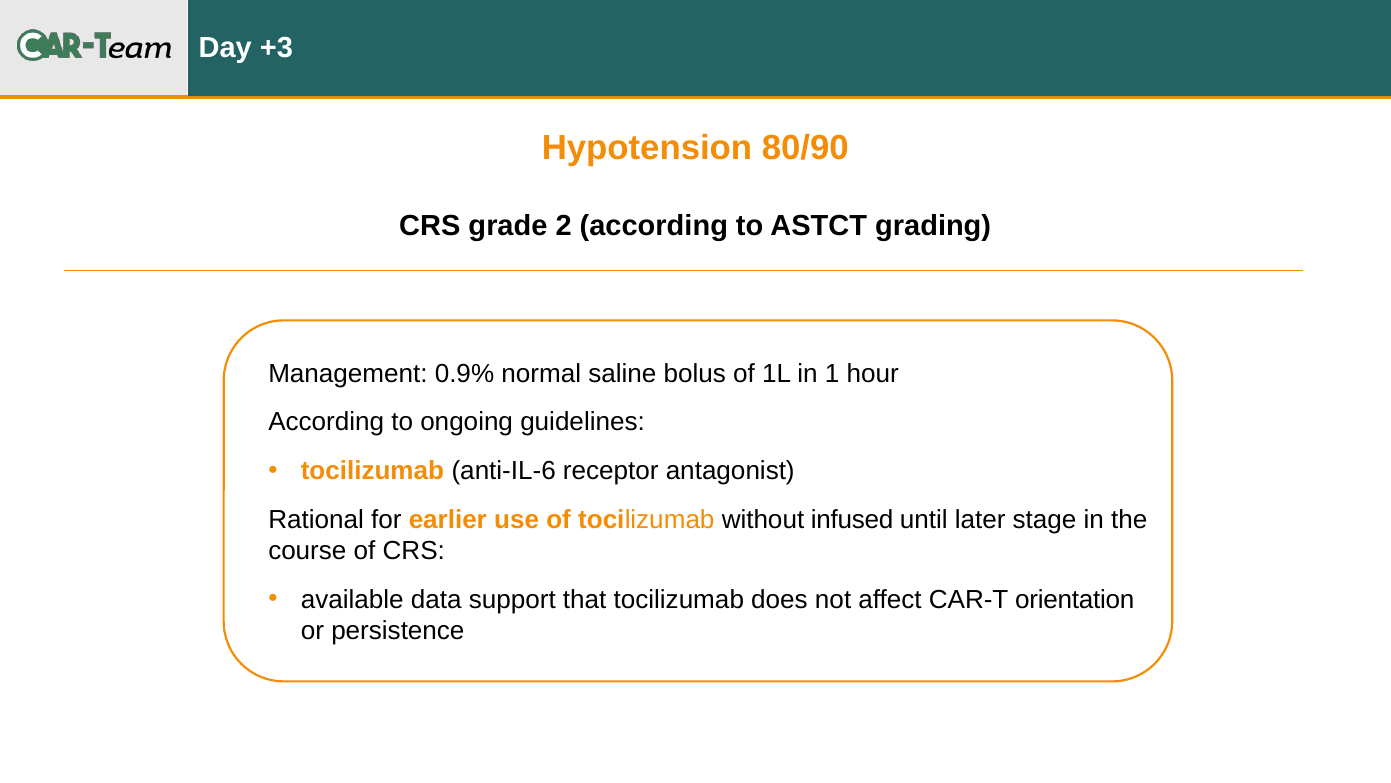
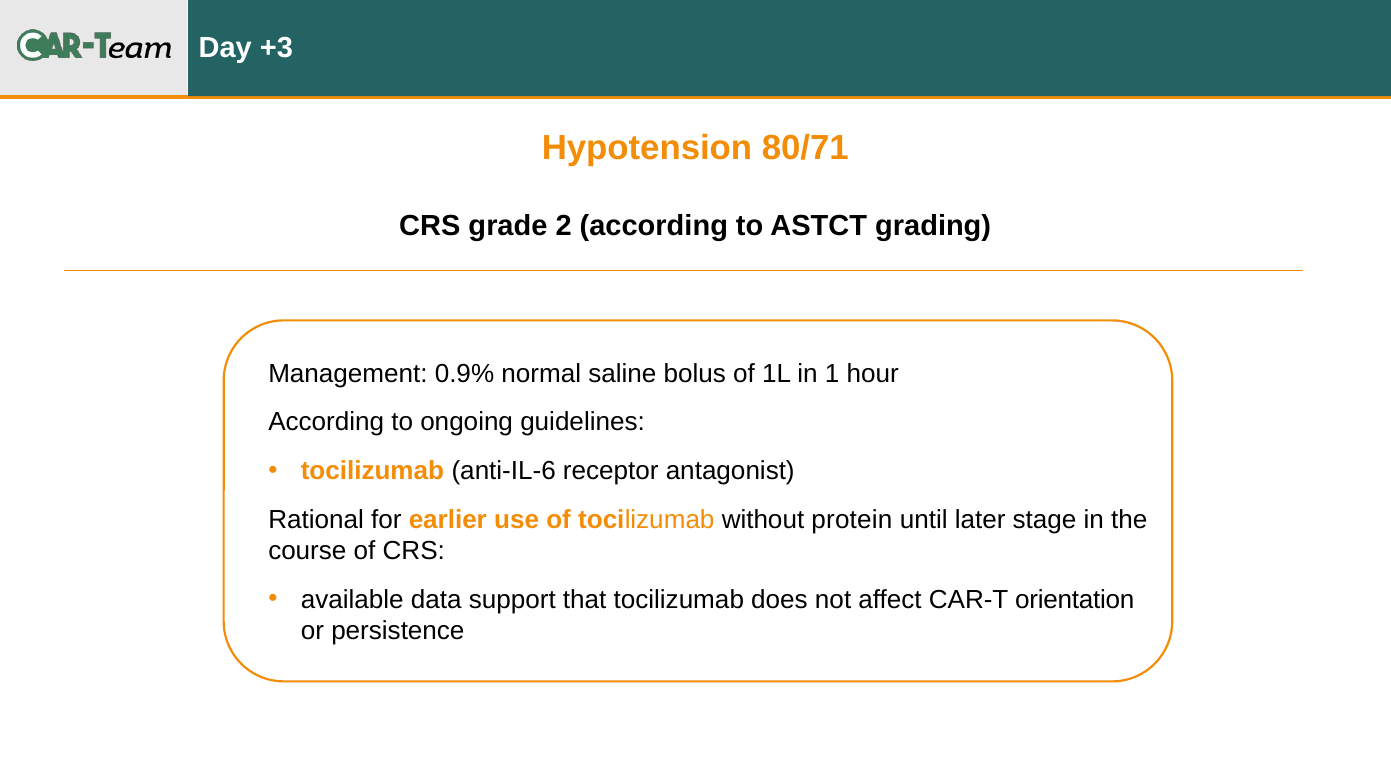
80/90: 80/90 -> 80/71
infused: infused -> protein
